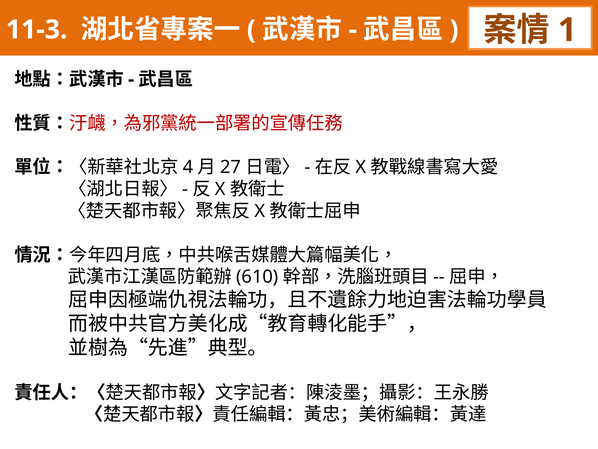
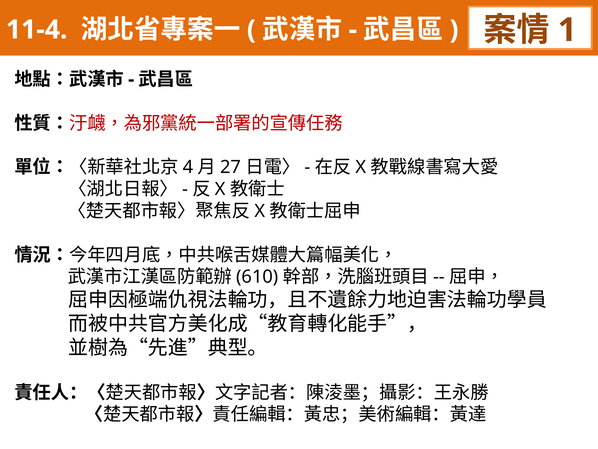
11-3: 11-3 -> 11-4
